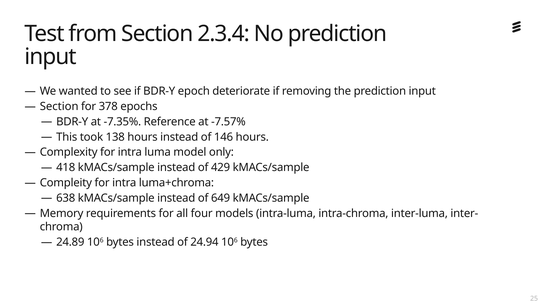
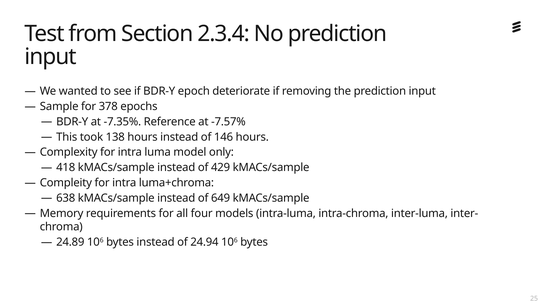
Section at (59, 106): Section -> Sample
